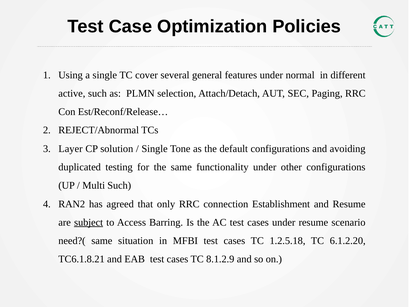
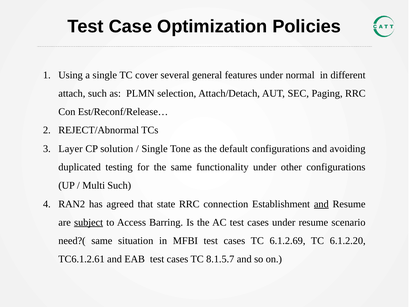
active: active -> attach
only: only -> state
and at (321, 204) underline: none -> present
1.2.5.18: 1.2.5.18 -> 6.1.2.69
TC6.1.8.21: TC6.1.8.21 -> TC6.1.2.61
8.1.2.9: 8.1.2.9 -> 8.1.5.7
